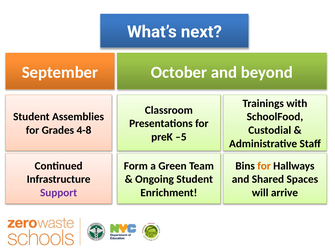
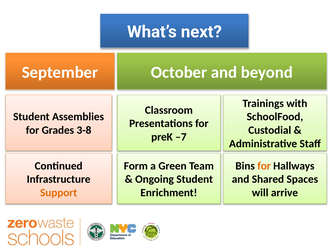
4-8: 4-8 -> 3-8
–5: –5 -> –7
Support colour: purple -> orange
